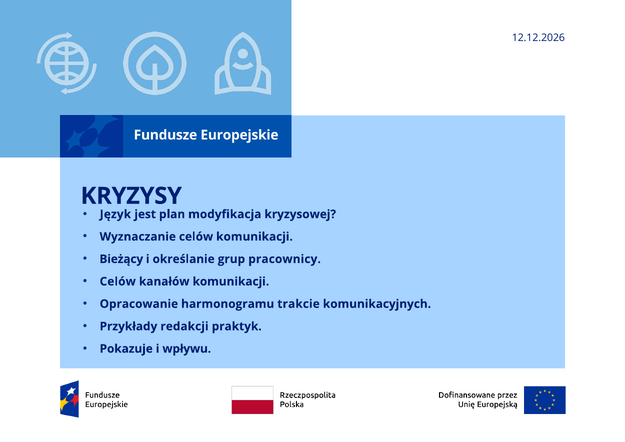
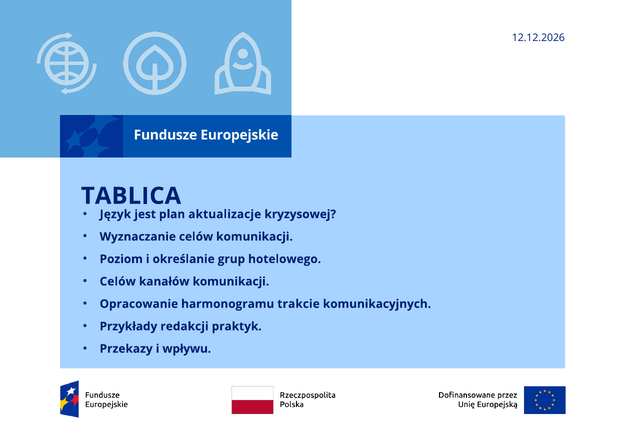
KRYZYSY: KRYZYSY -> TABLICA
modyfikacja: modyfikacja -> aktualizacje
Bieżący: Bieżący -> Poziom
pracownicy: pracownicy -> hotelowego
Pokazuje: Pokazuje -> Przekazy
